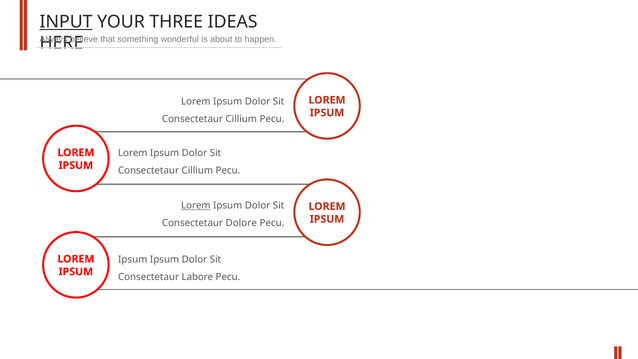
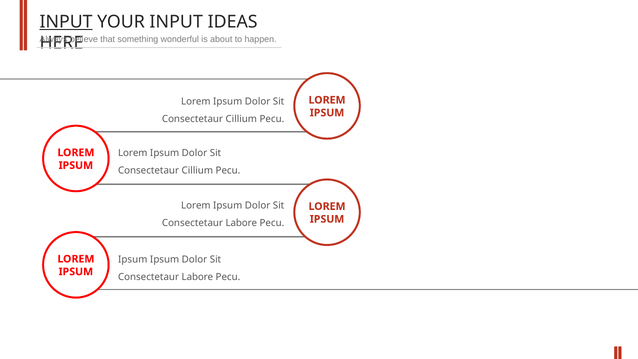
YOUR THREE: THREE -> INPUT
Lorem at (196, 205) underline: present -> none
Dolore at (241, 223): Dolore -> Labore
